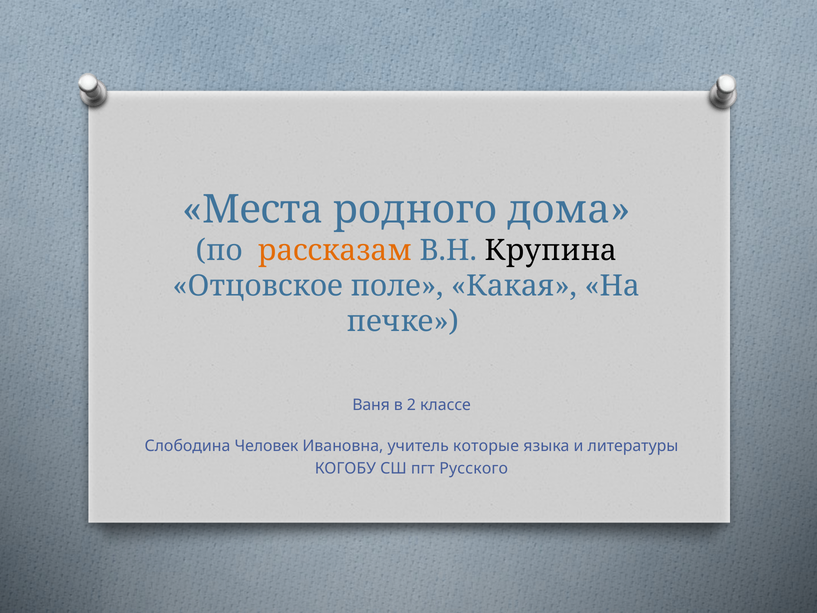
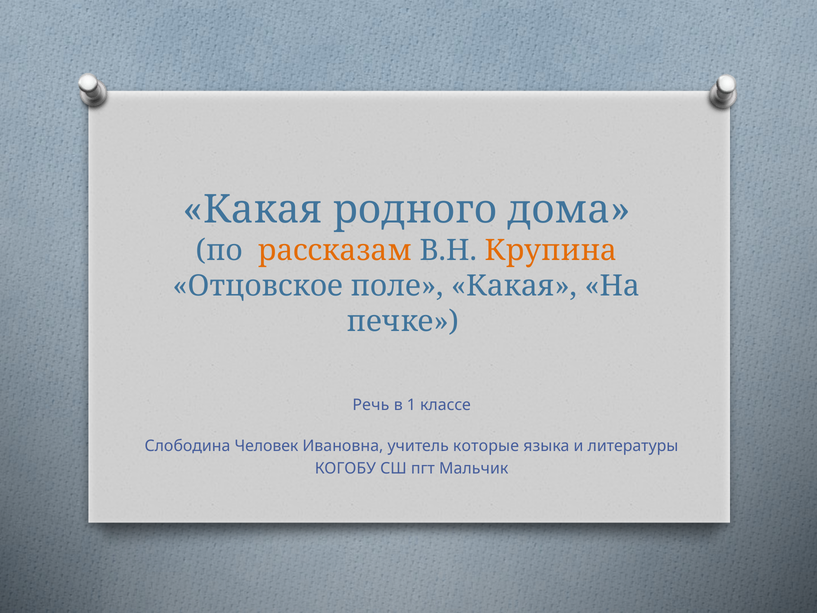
Места at (253, 210): Места -> Какая
Крупина colour: black -> orange
Ваня: Ваня -> Речь
2: 2 -> 1
Русского: Русского -> Мальчик
